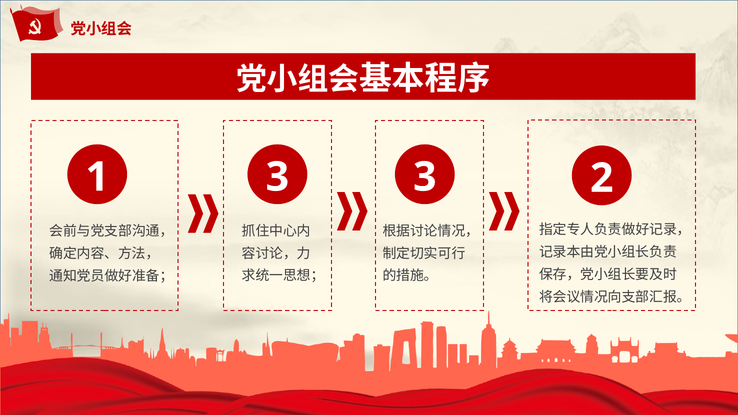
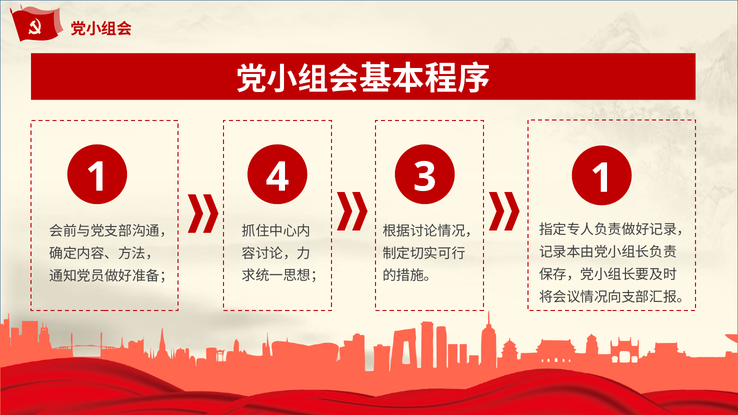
1 3: 3 -> 4
3 2: 2 -> 1
